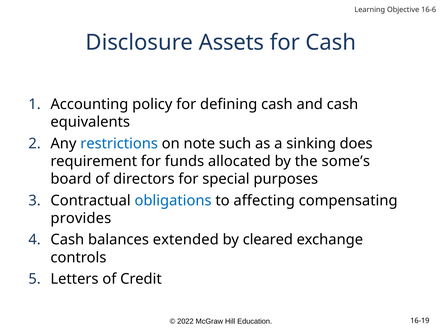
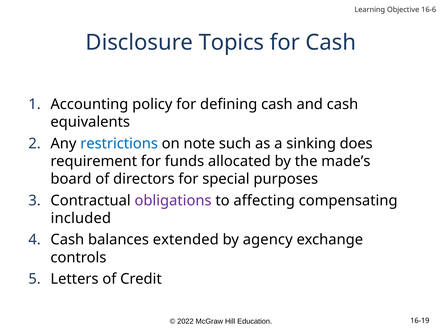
Assets: Assets -> Topics
some’s: some’s -> made’s
obligations colour: blue -> purple
provides: provides -> included
cleared: cleared -> agency
